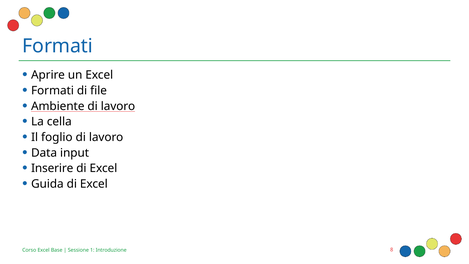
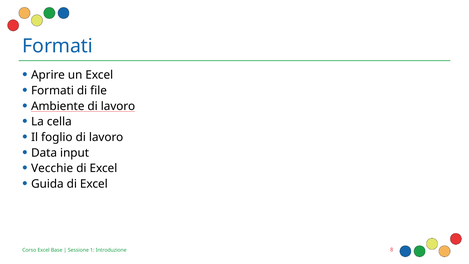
Inserire: Inserire -> Vecchie
